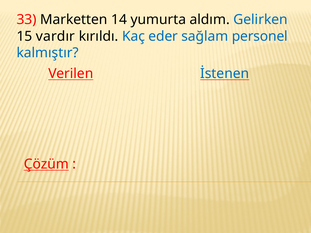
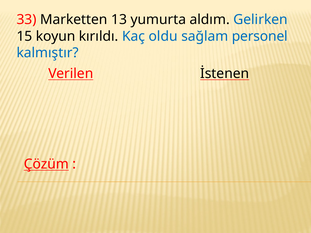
14: 14 -> 13
vardır: vardır -> koyun
eder: eder -> oldu
İstenen colour: blue -> black
